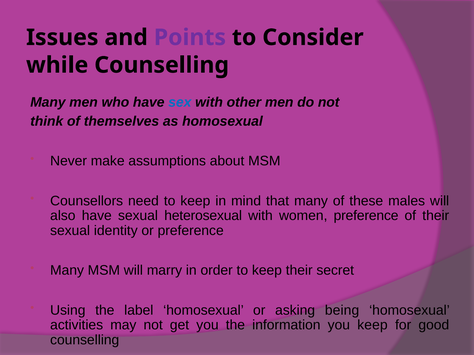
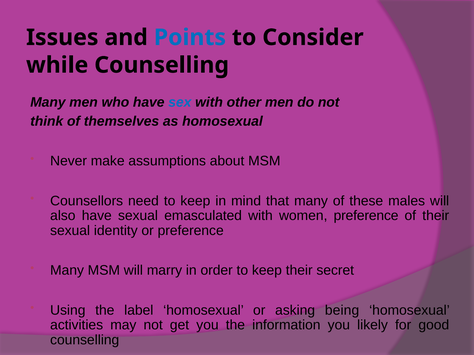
Points colour: purple -> blue
heterosexual: heterosexual -> emasculated
you keep: keep -> likely
